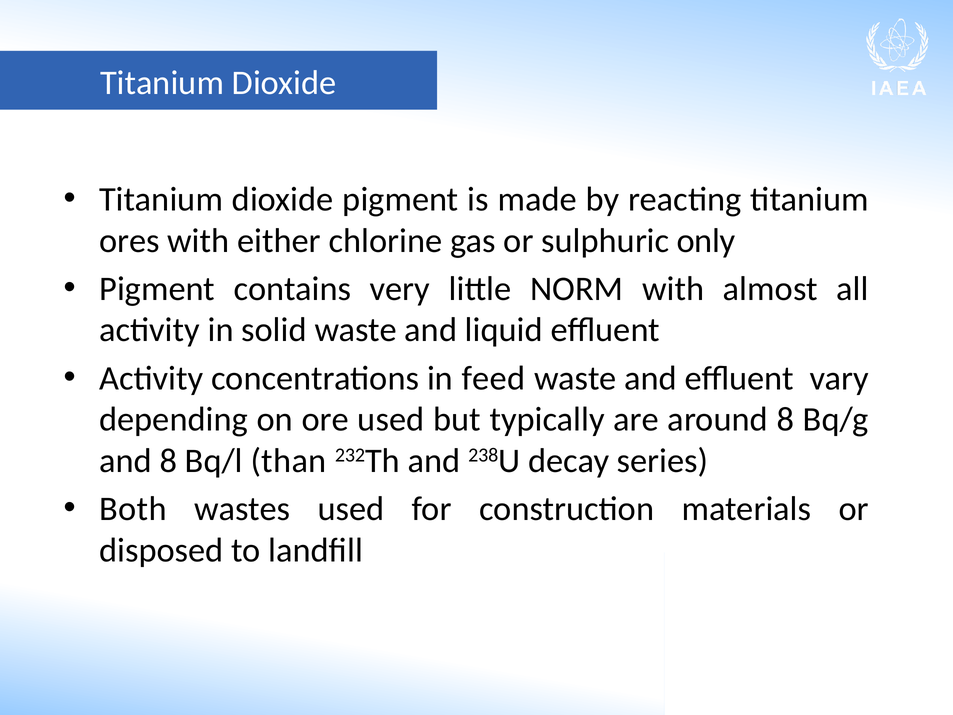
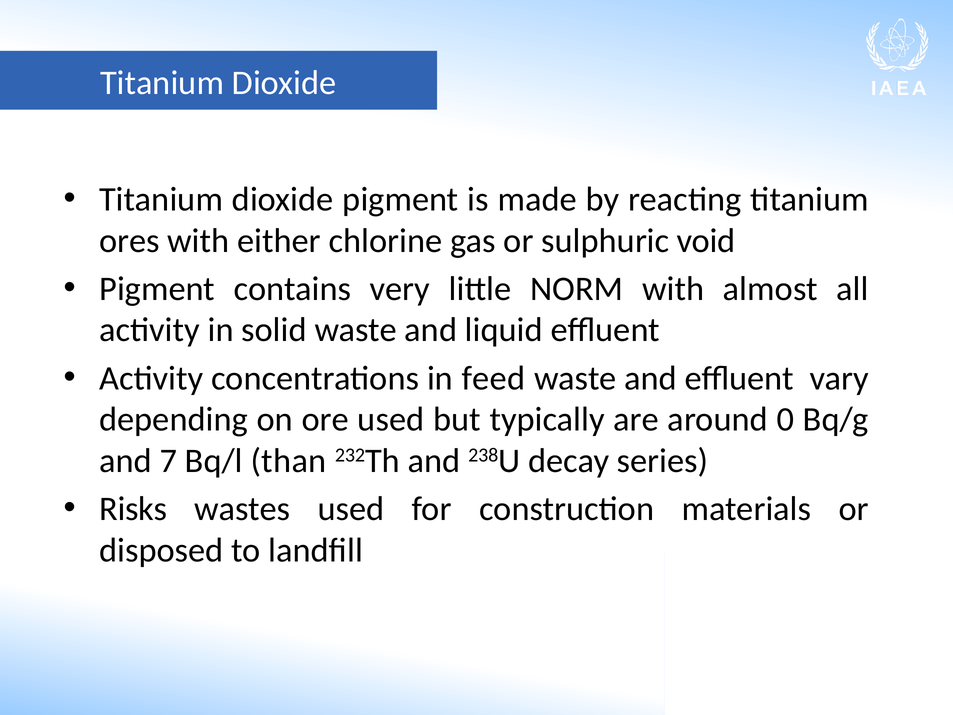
only: only -> void
around 8: 8 -> 0
and 8: 8 -> 7
Both: Both -> Risks
